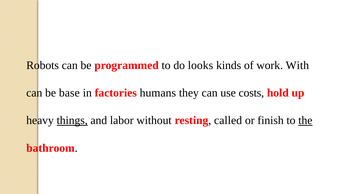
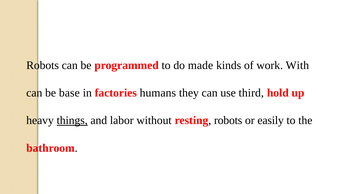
looks: looks -> made
costs: costs -> third
resting called: called -> robots
finish: finish -> easily
the underline: present -> none
